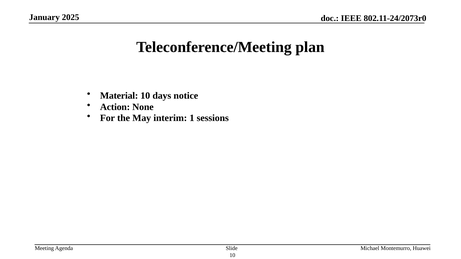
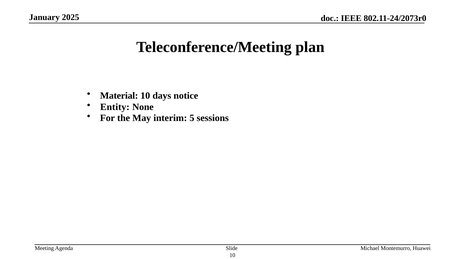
Action: Action -> Entity
1: 1 -> 5
